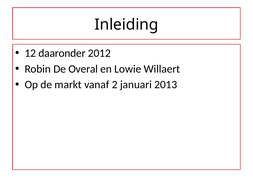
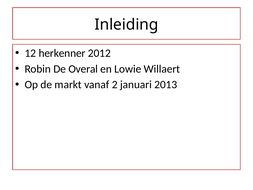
daaronder: daaronder -> herkenner
